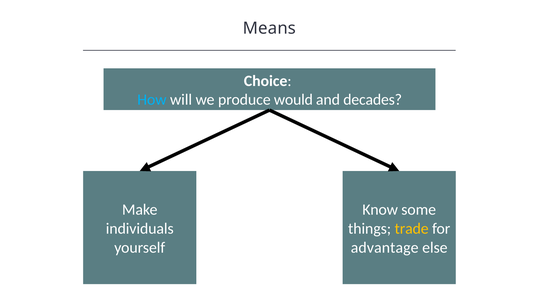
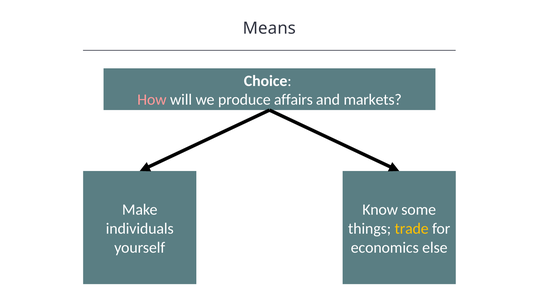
How colour: light blue -> pink
would: would -> affairs
decades: decades -> markets
advantage: advantage -> economics
